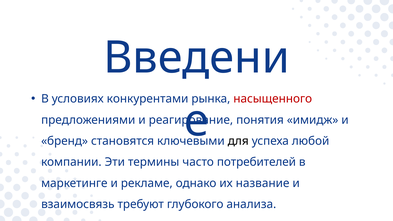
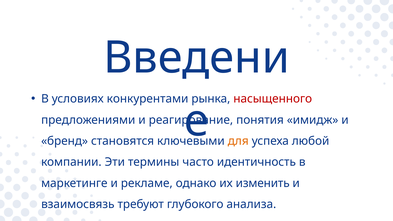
для colour: black -> orange
потребителей: потребителей -> идентичность
название: название -> изменить
